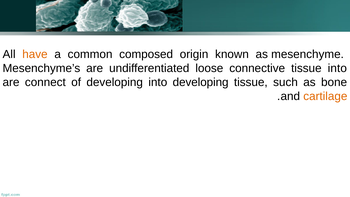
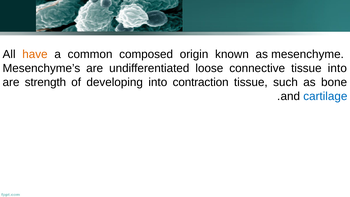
connect: connect -> strength
into developing: developing -> contraction
cartilage colour: orange -> blue
